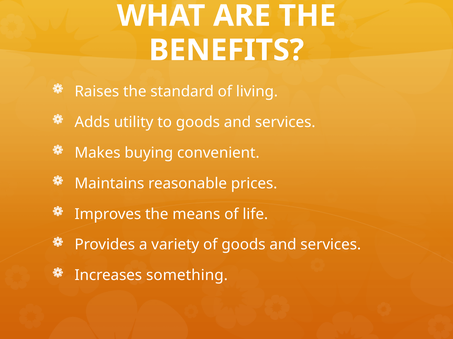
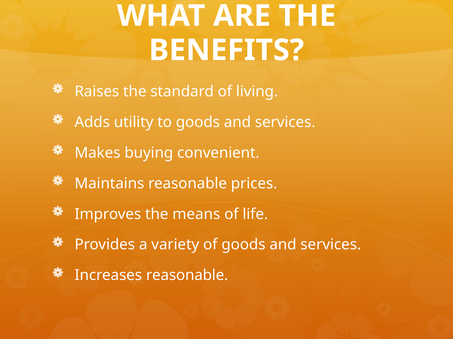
Increases something: something -> reasonable
